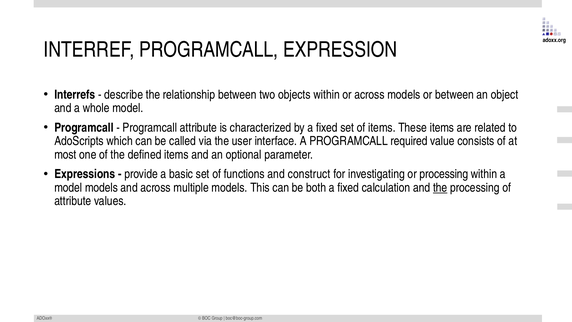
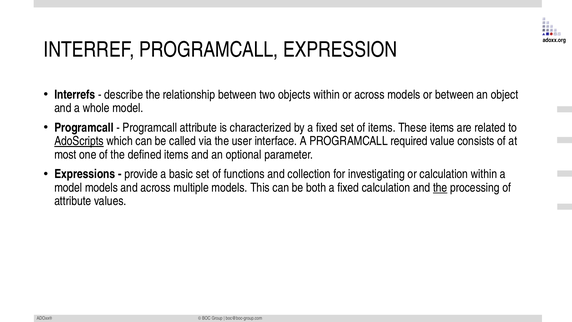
AdoScripts underline: none -> present
construct: construct -> collection
or processing: processing -> calculation
